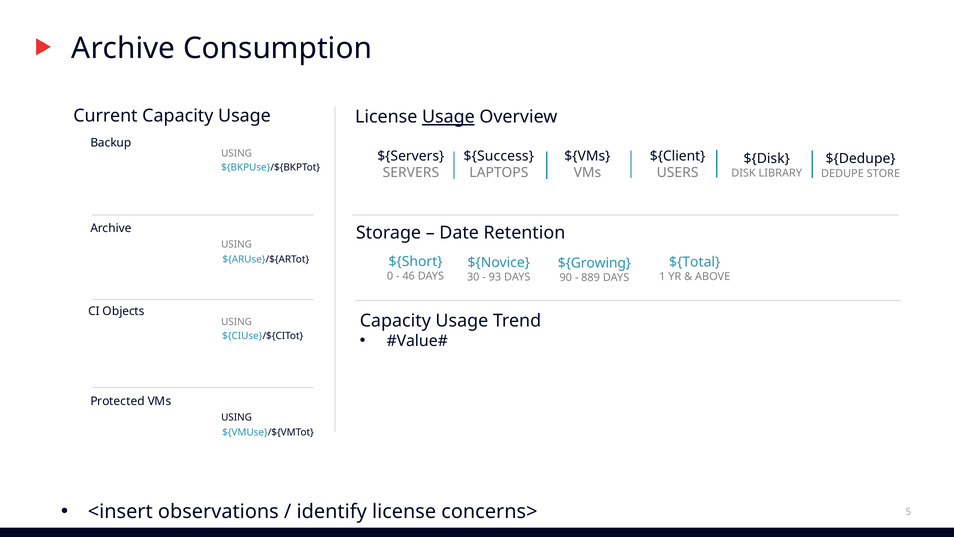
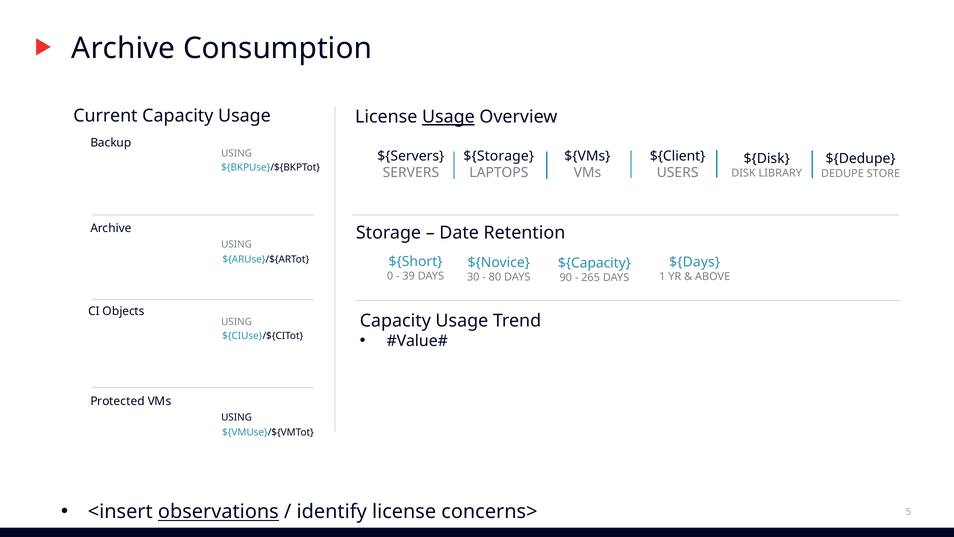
${Success: ${Success -> ${Storage
${Total: ${Total -> ${Days
${Growing: ${Growing -> ${Capacity
46: 46 -> 39
93: 93 -> 80
889: 889 -> 265
observations underline: none -> present
